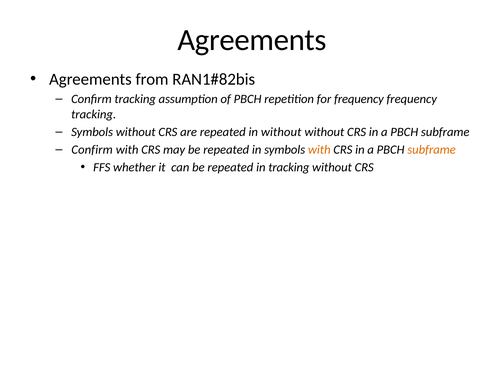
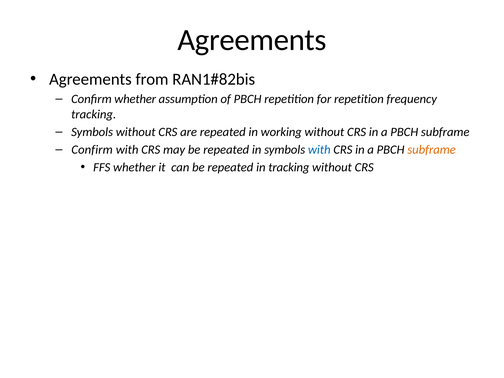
Confirm tracking: tracking -> whether
for frequency: frequency -> repetition
in without: without -> working
with at (319, 150) colour: orange -> blue
